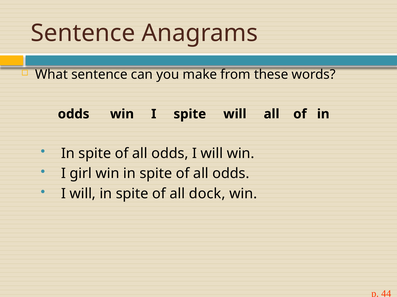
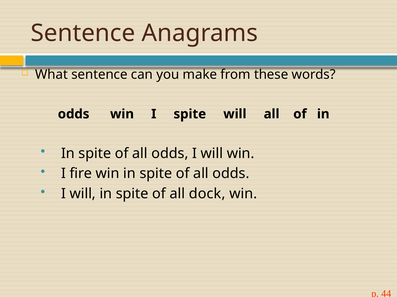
girl: girl -> fire
